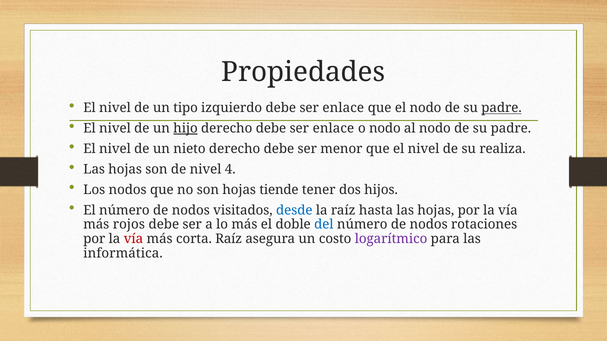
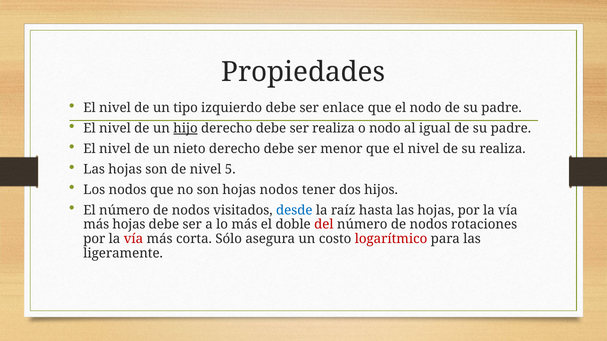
padre at (501, 108) underline: present -> none
derecho debe ser enlace: enlace -> realiza
al nodo: nodo -> igual
4: 4 -> 5
hojas tiende: tiende -> nodos
más rojos: rojos -> hojas
del colour: blue -> red
corta Raíz: Raíz -> Sólo
logarítmico colour: purple -> red
informática: informática -> ligeramente
